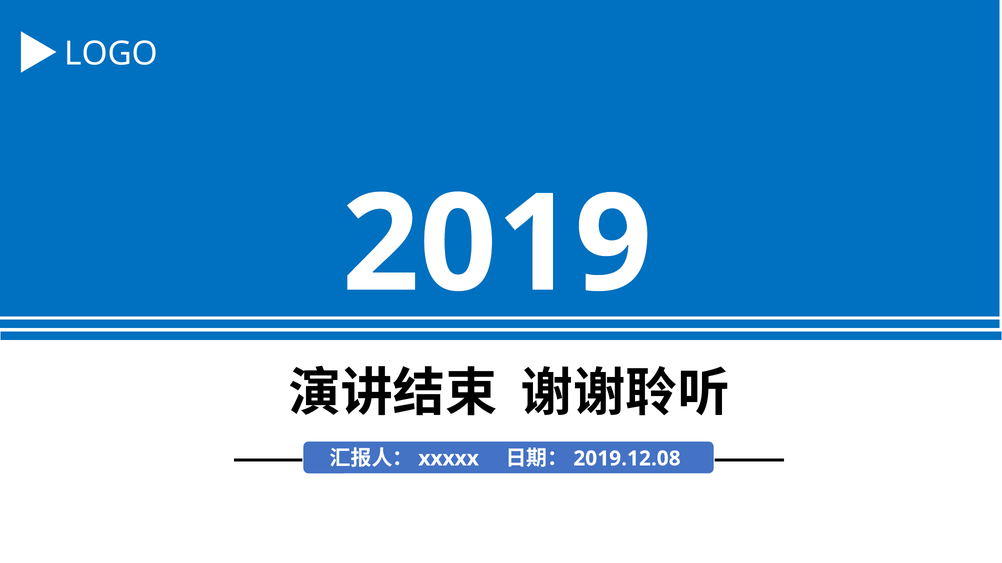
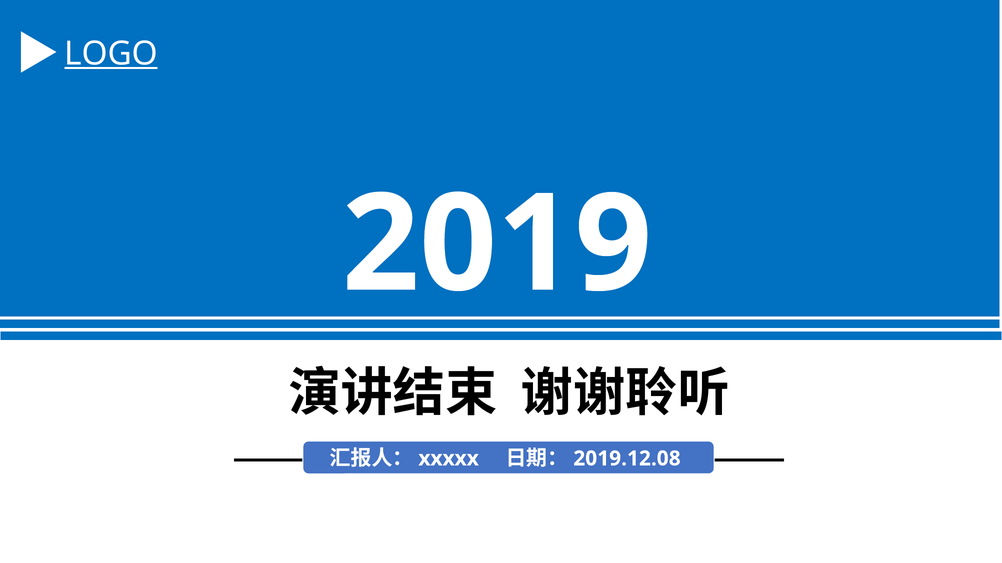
LOGO underline: none -> present
